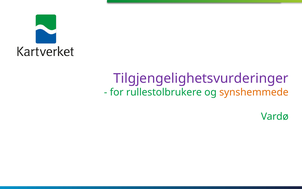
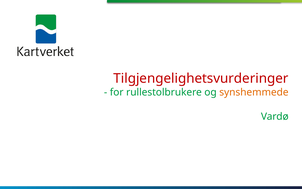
Tilgjengelighetsvurderinger colour: purple -> red
